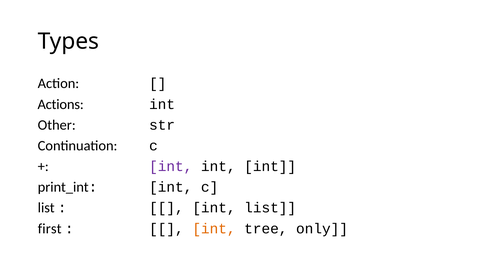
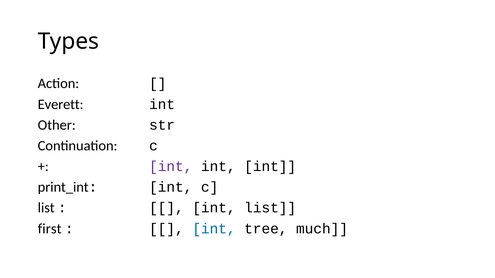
Actions: Actions -> Everett
int at (214, 229) colour: orange -> blue
only: only -> much
